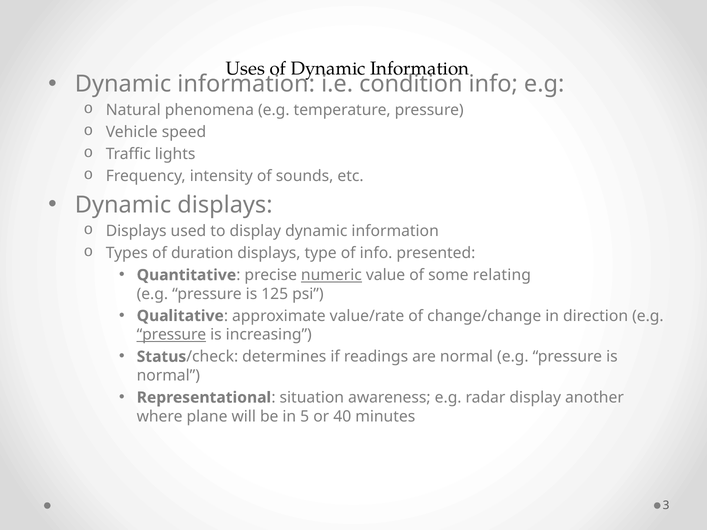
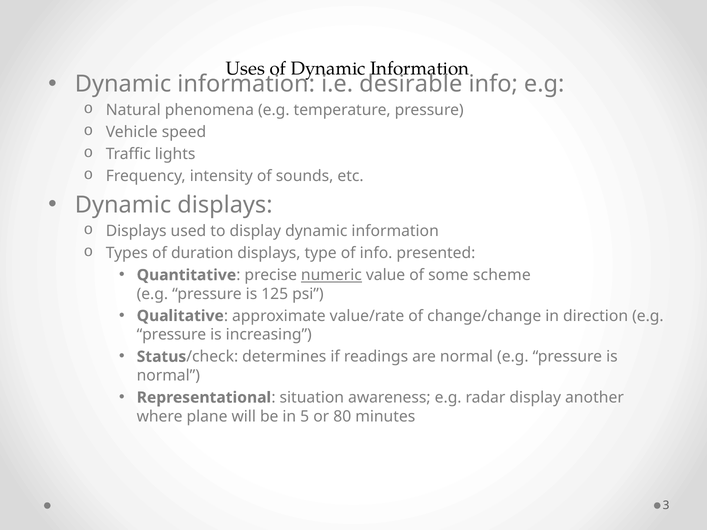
condition: condition -> desirable
relating: relating -> scheme
pressure at (171, 335) underline: present -> none
40: 40 -> 80
